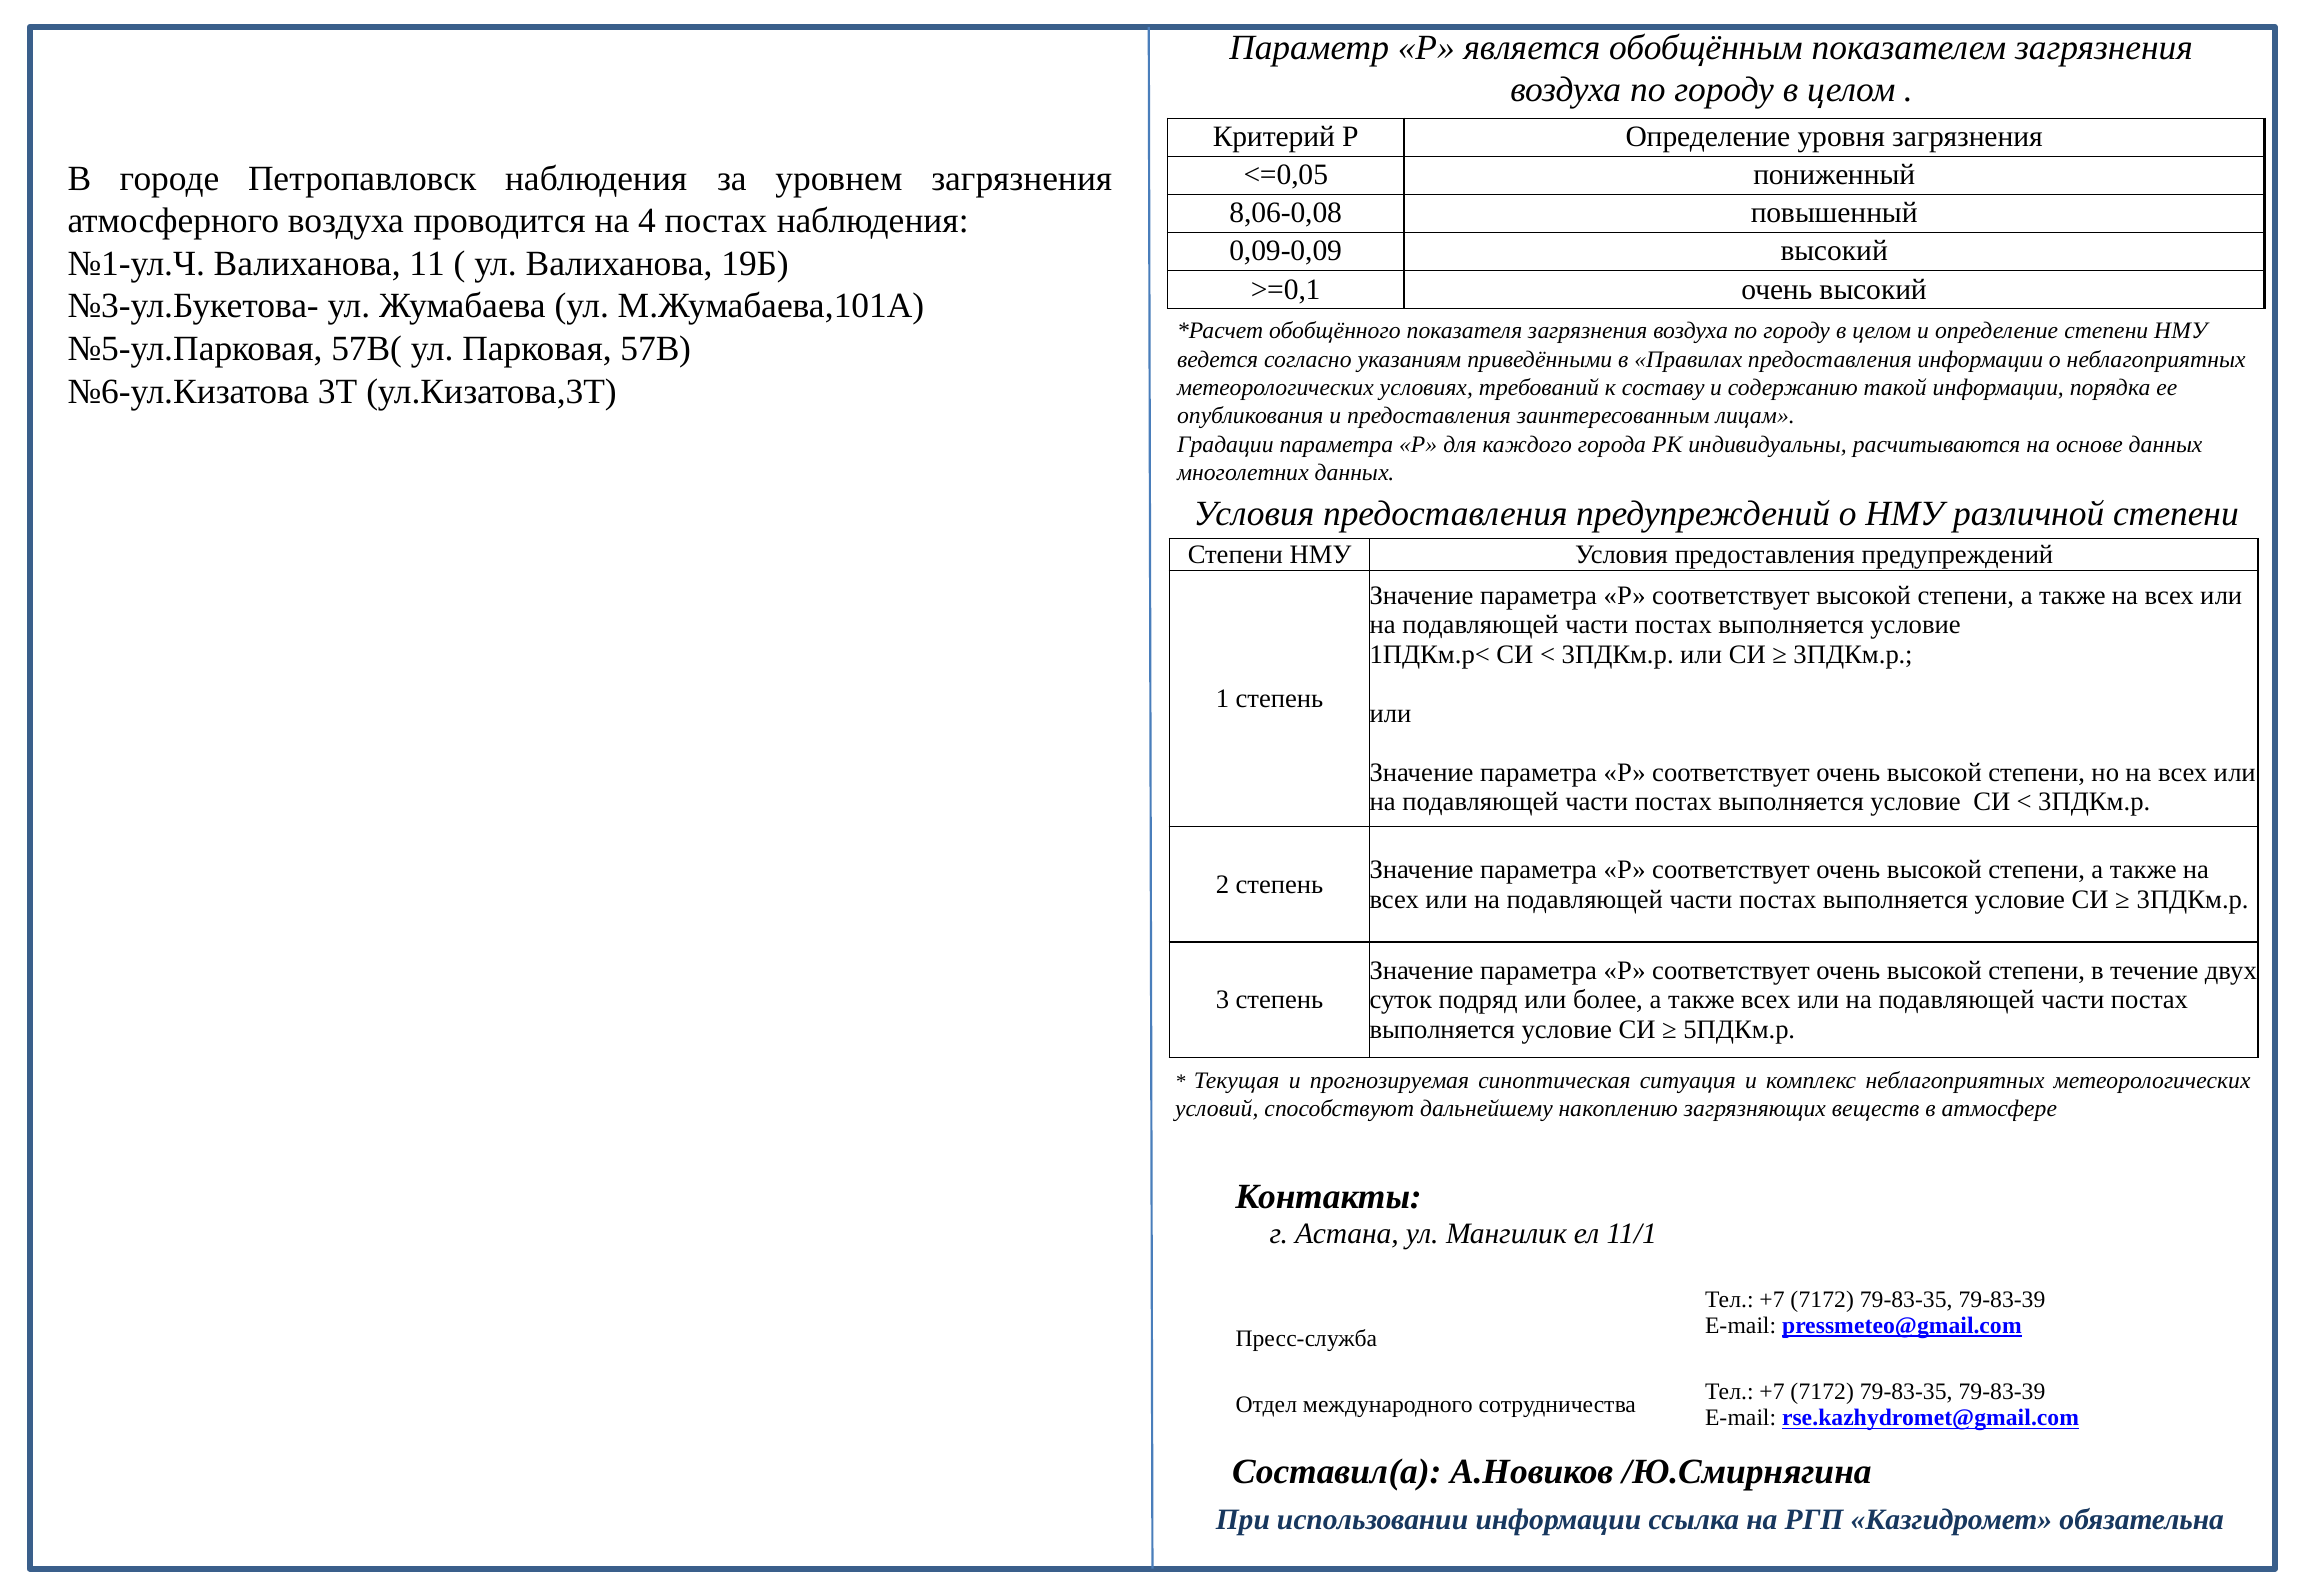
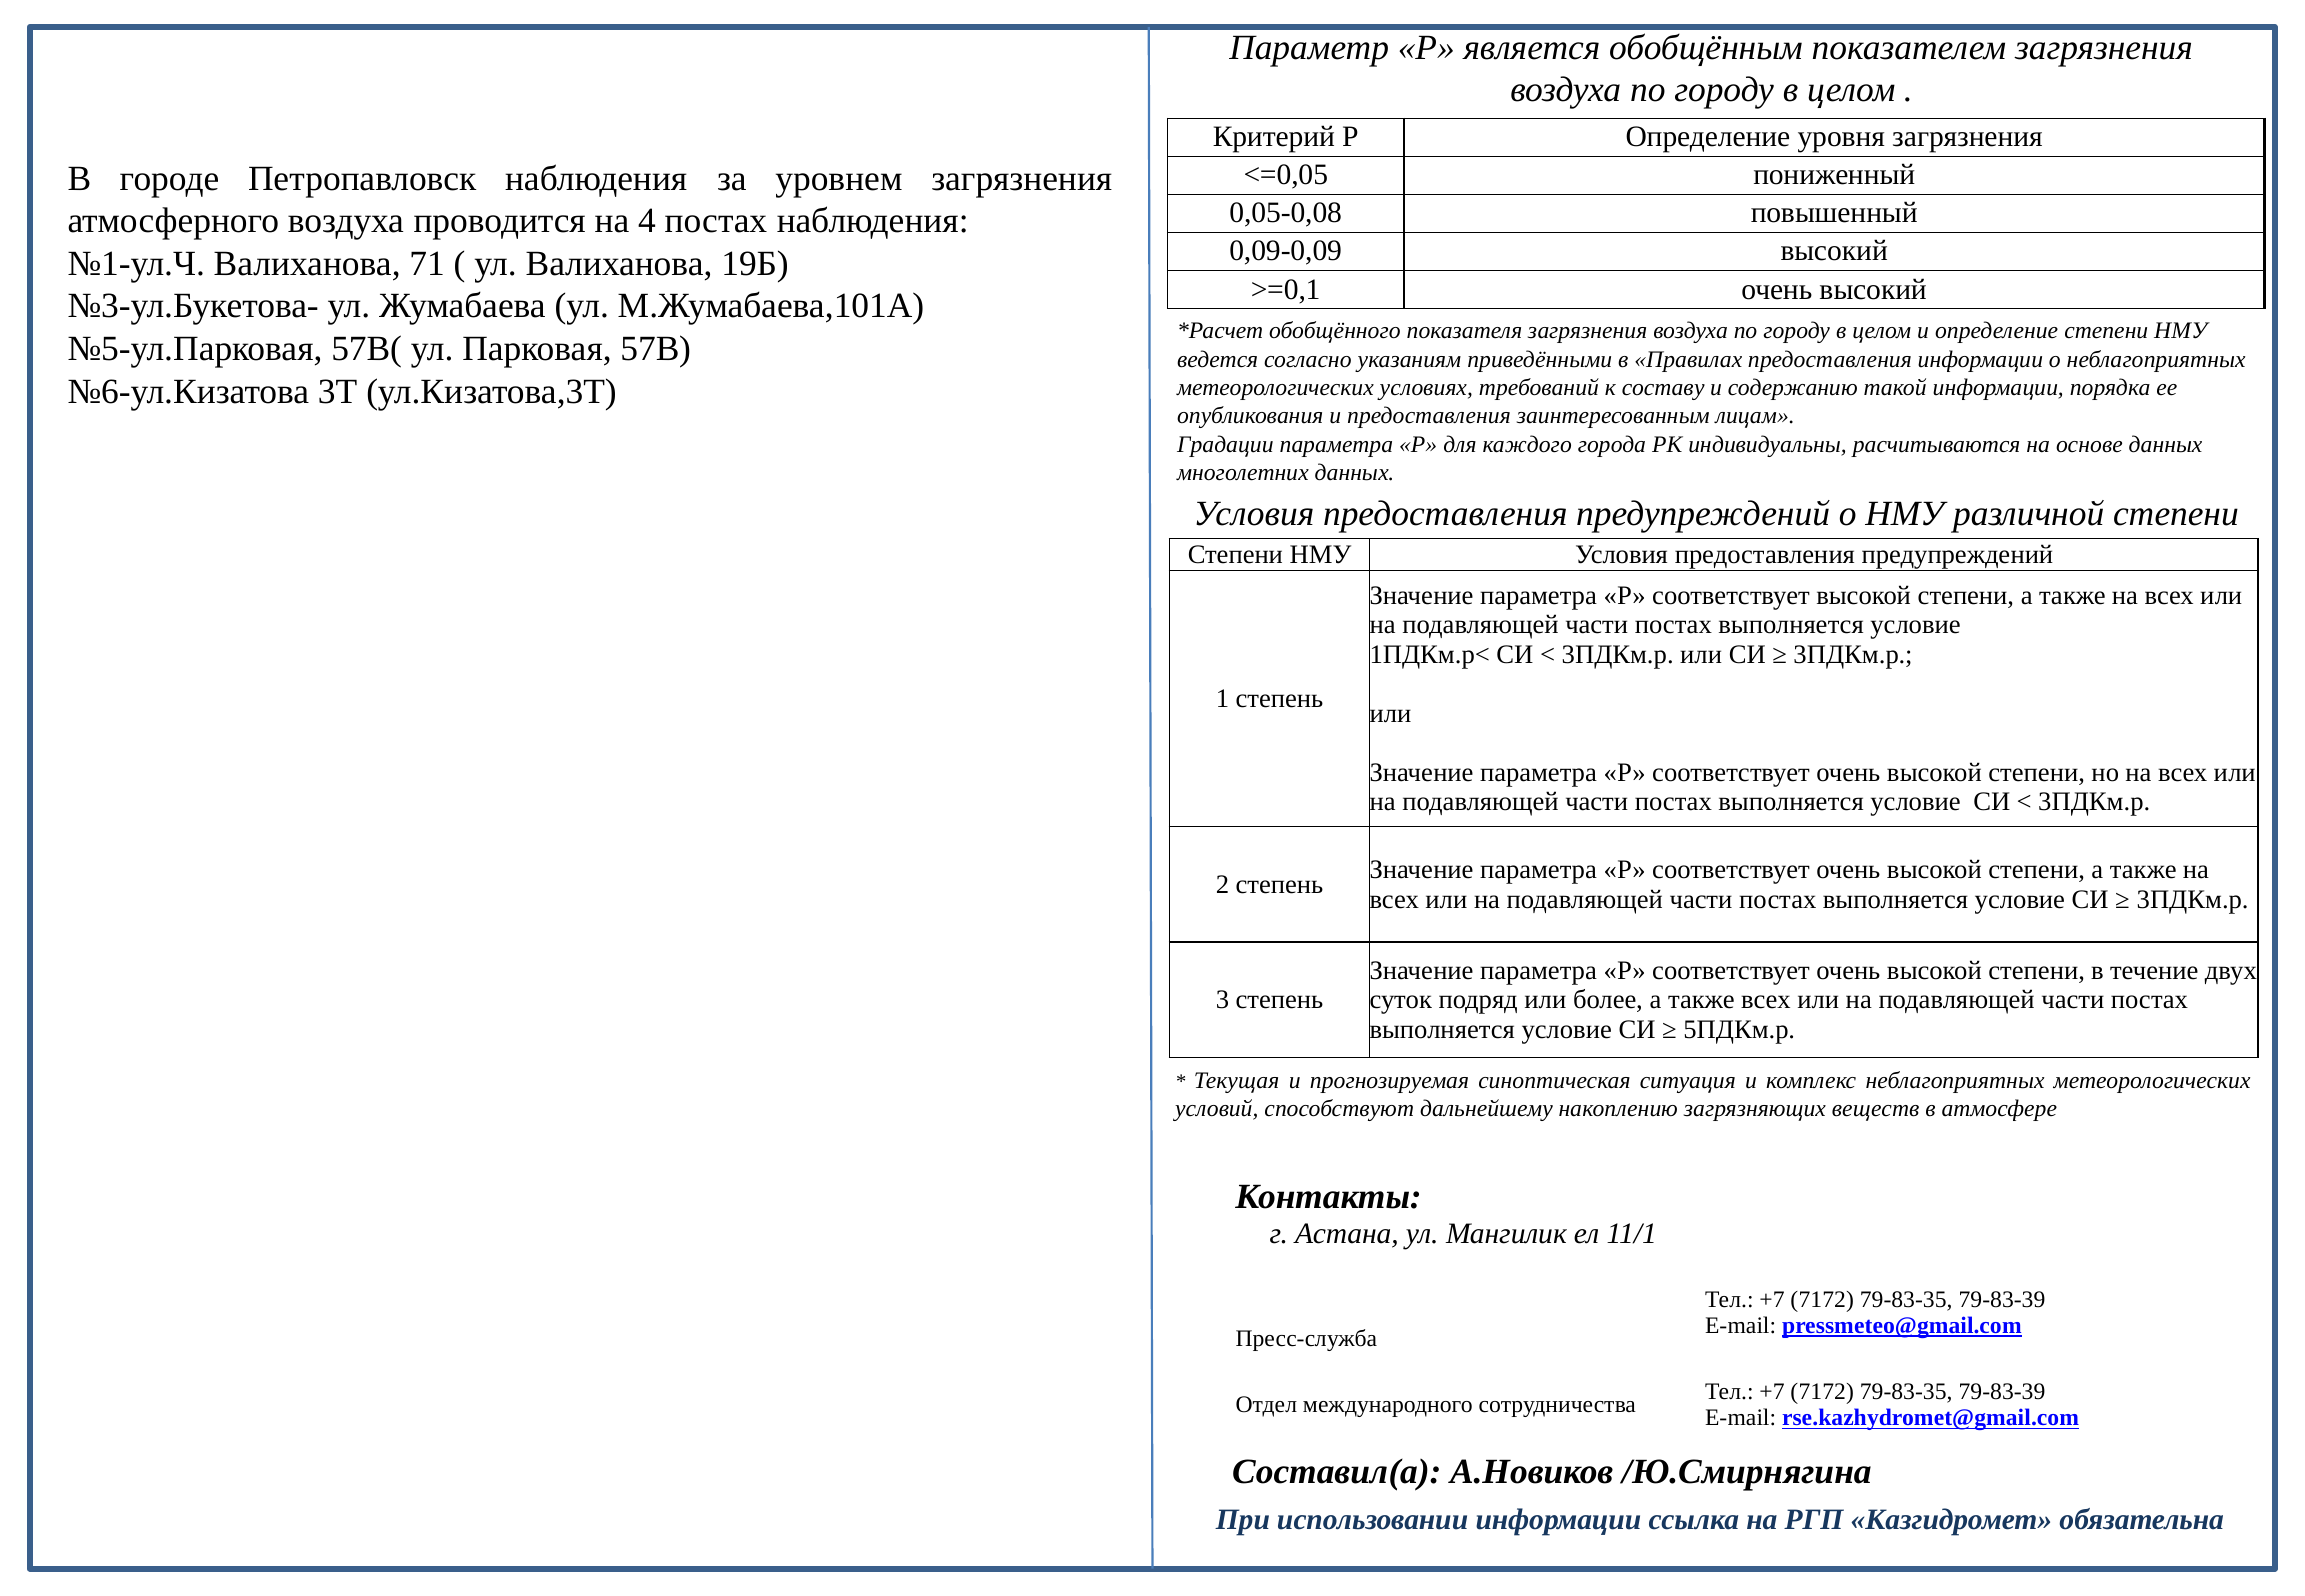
8,06-0,08: 8,06-0,08 -> 0,05-0,08
11: 11 -> 71
